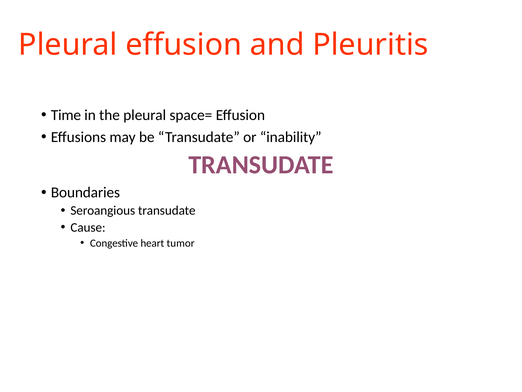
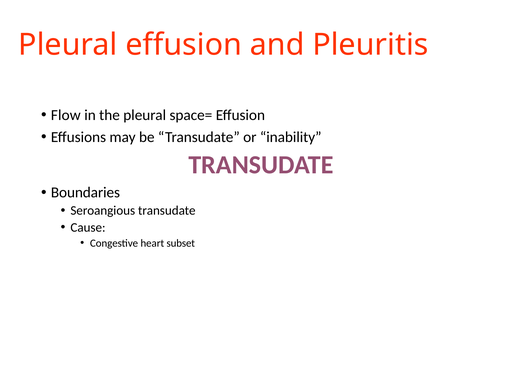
Time: Time -> Flow
tumor: tumor -> subset
